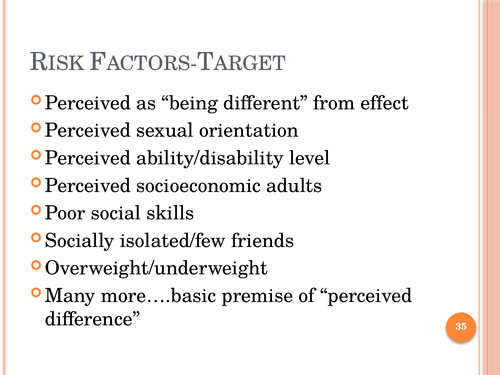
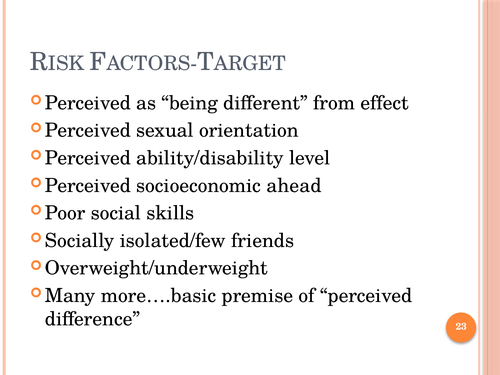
adults: adults -> ahead
35: 35 -> 23
